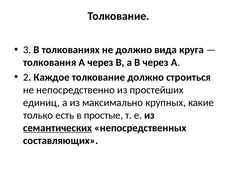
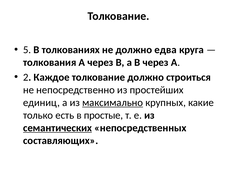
3: 3 -> 5
вида: вида -> едва
максимально underline: none -> present
